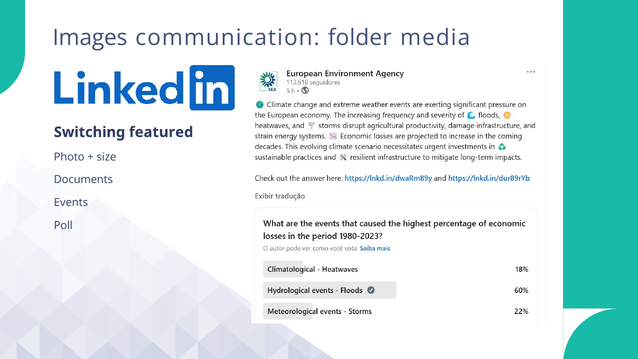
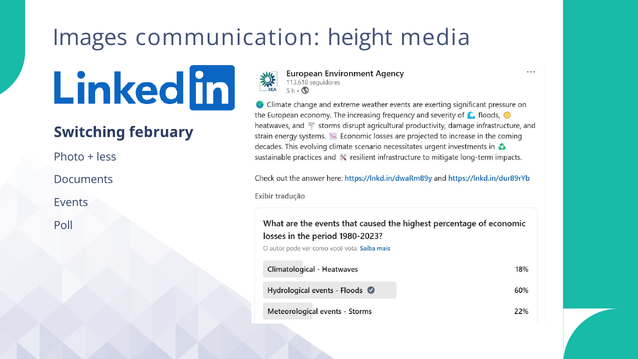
folder: folder -> height
featured: featured -> february
size: size -> less
